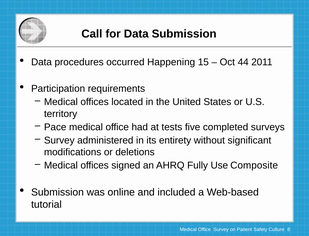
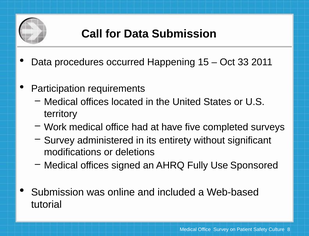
44: 44 -> 33
Pace: Pace -> Work
tests: tests -> have
Composite: Composite -> Sponsored
